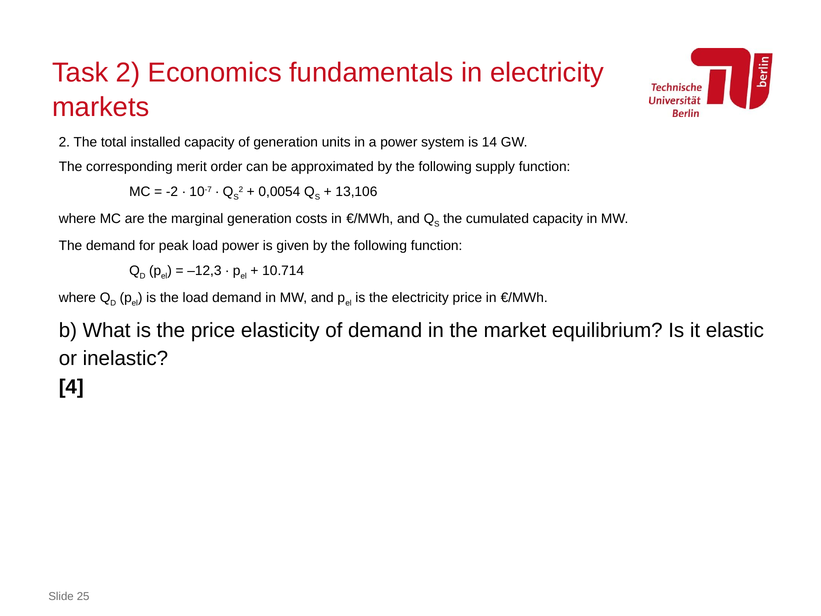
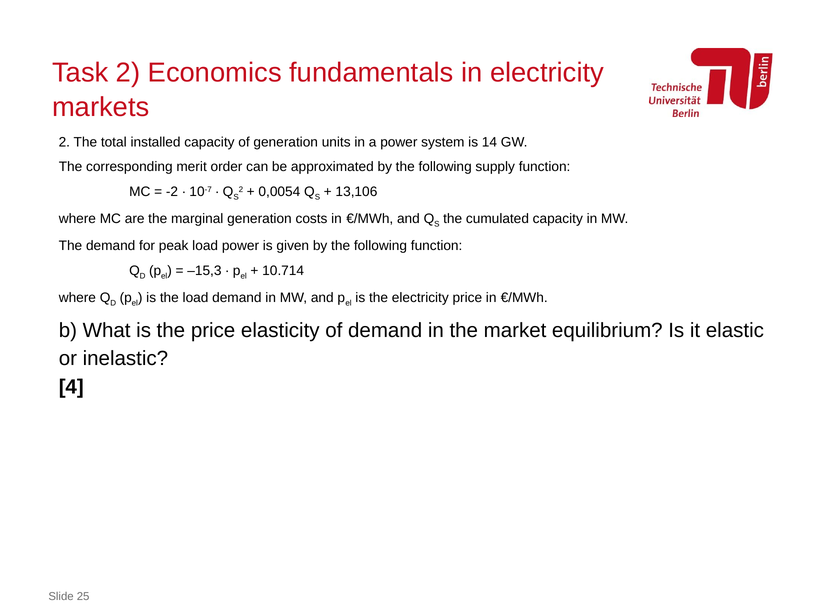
–12,3: –12,3 -> –15,3
